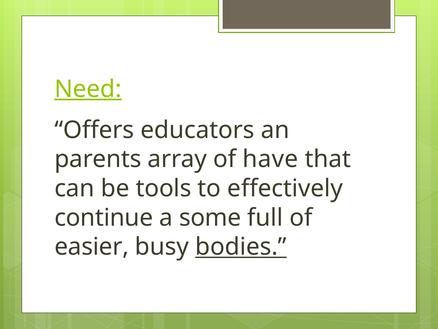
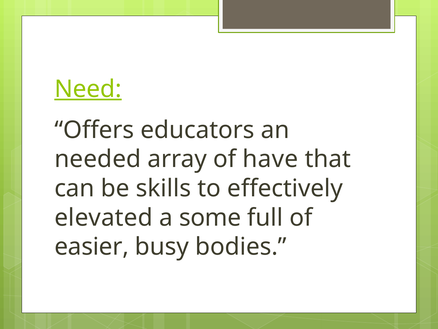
parents: parents -> needed
tools: tools -> skills
continue: continue -> elevated
bodies underline: present -> none
